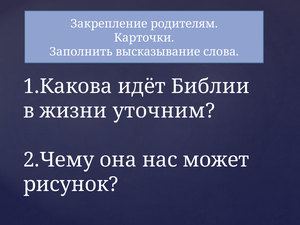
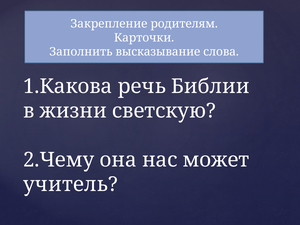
идёт: идёт -> речь
уточним: уточним -> светскую
рисунок: рисунок -> учитель
